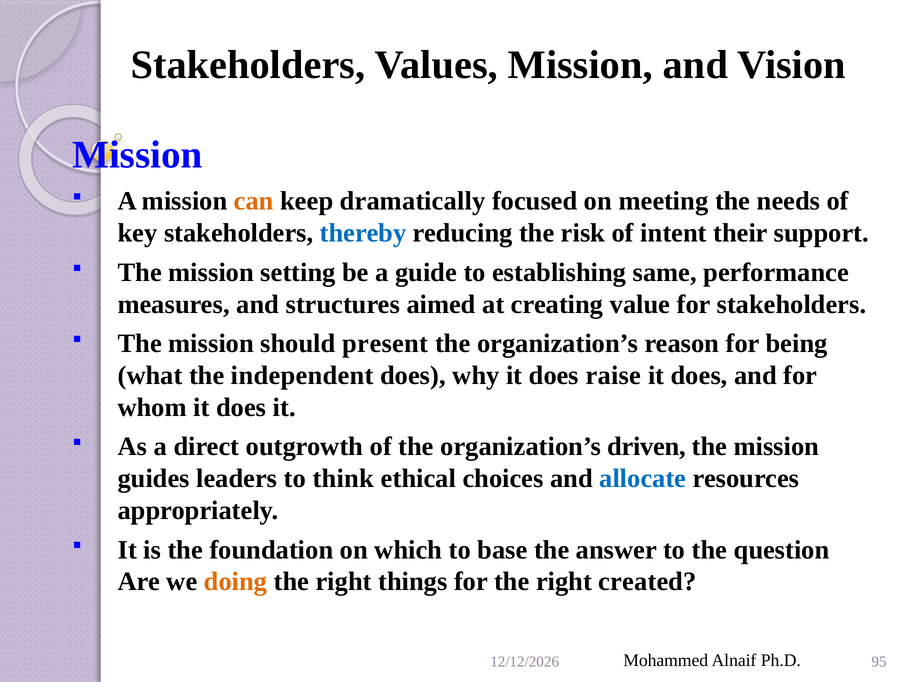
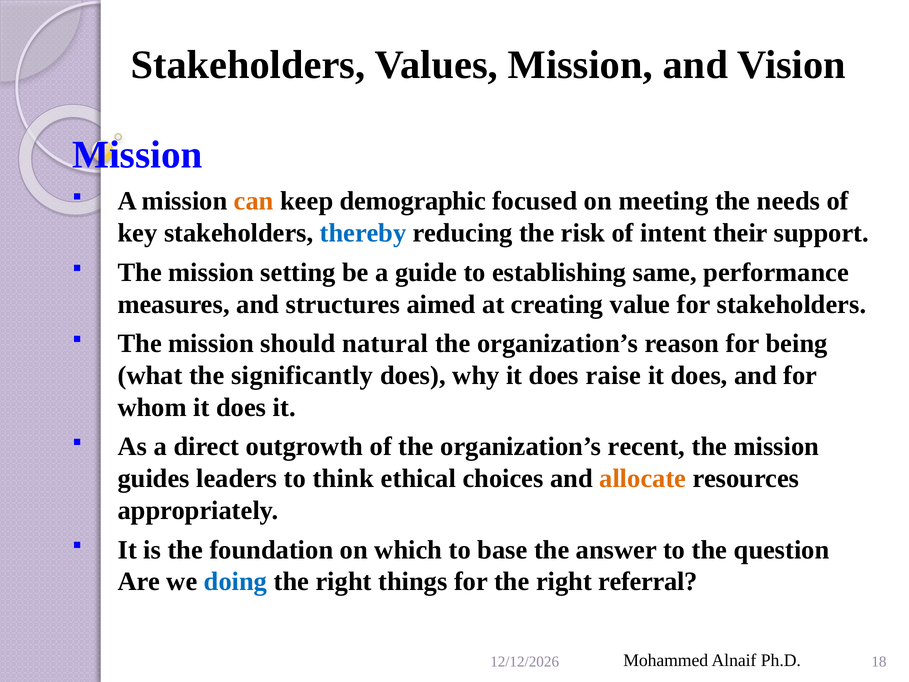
dramatically: dramatically -> demographic
present: present -> natural
independent: independent -> significantly
driven: driven -> recent
allocate colour: blue -> orange
doing colour: orange -> blue
created: created -> referral
95: 95 -> 18
